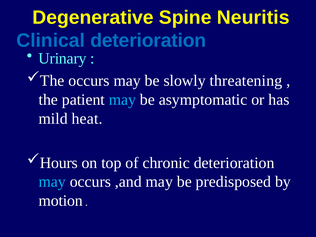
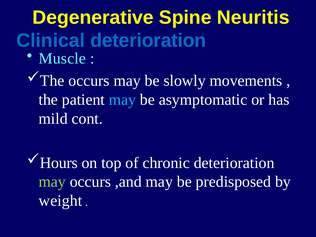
Urinary: Urinary -> Muscle
threatening: threatening -> movements
heat: heat -> cont
may at (52, 182) colour: light blue -> light green
motion: motion -> weight
